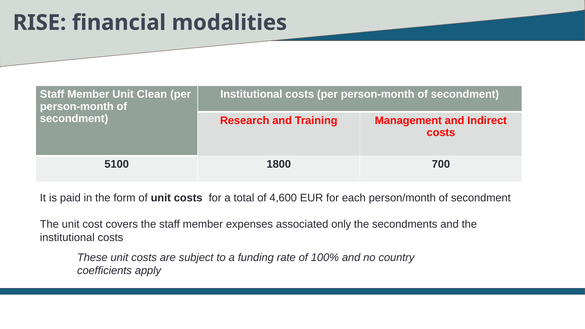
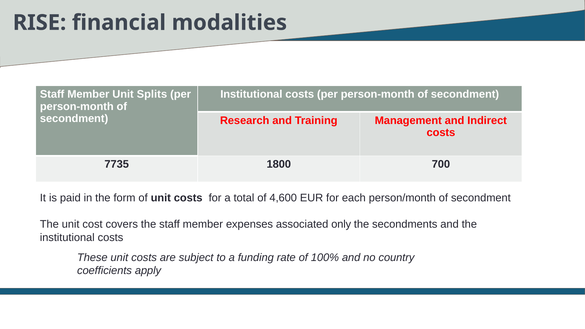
Clean: Clean -> Splits
5100: 5100 -> 7735
